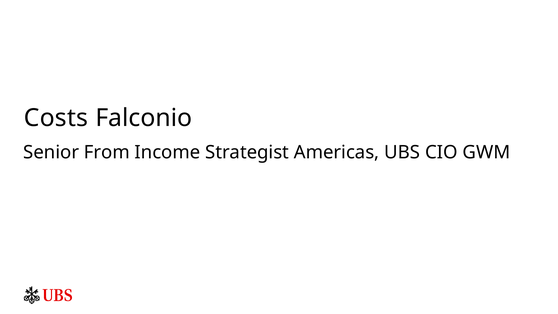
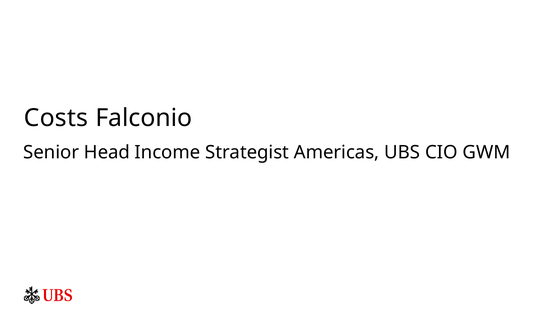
From: From -> Head
